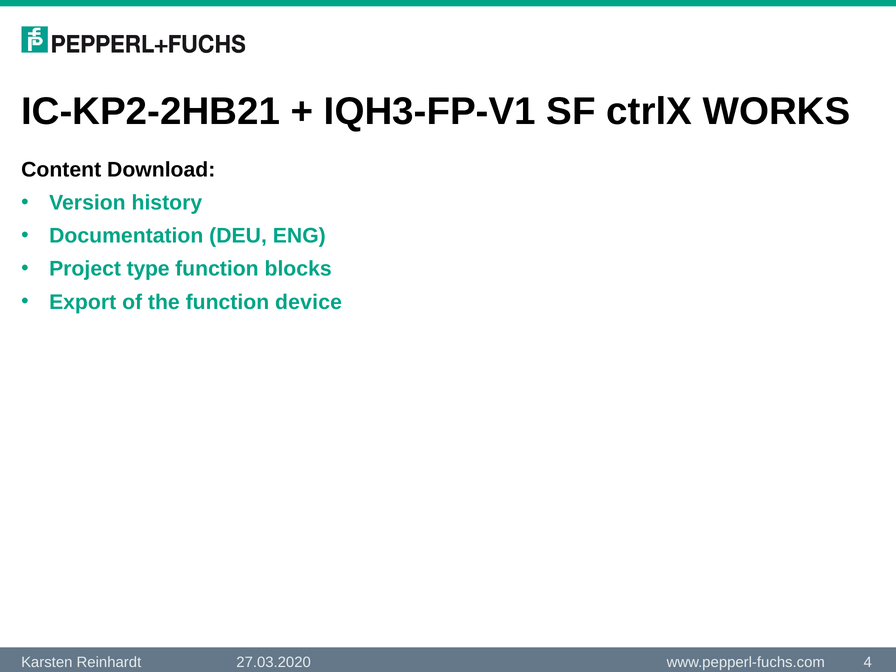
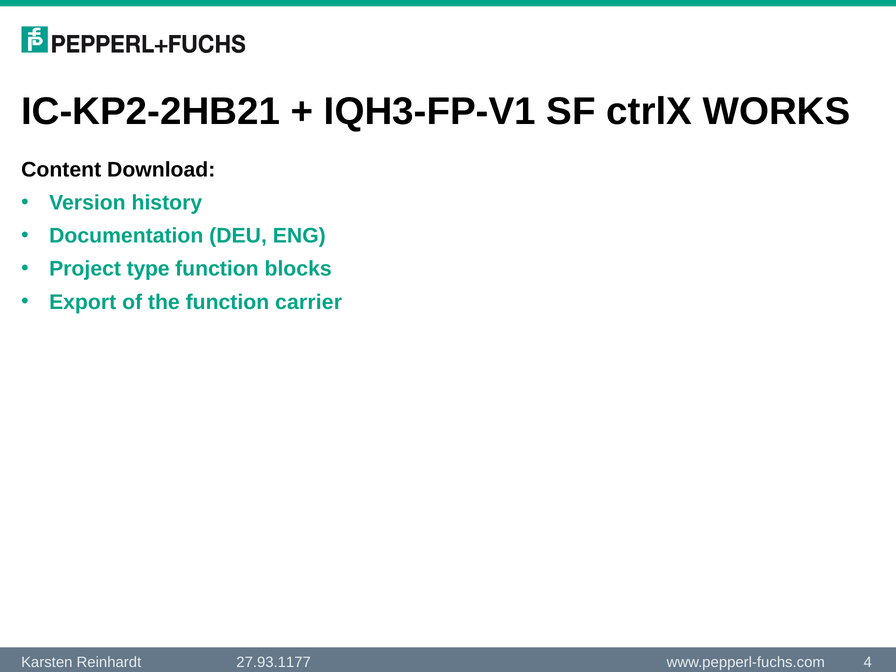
device: device -> carrier
27.03.2020: 27.03.2020 -> 27.93.1177
